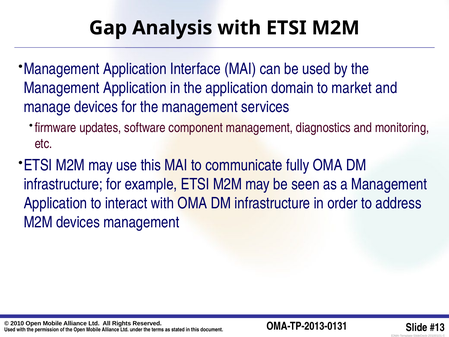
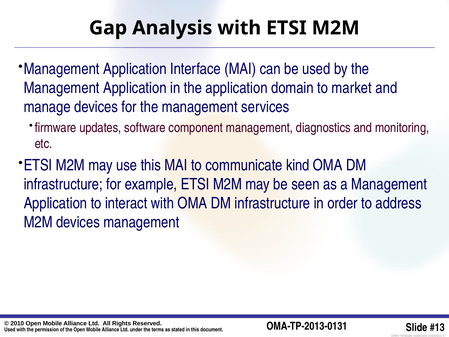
fully: fully -> kind
